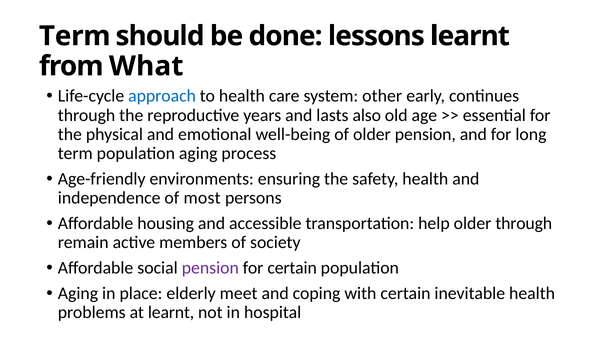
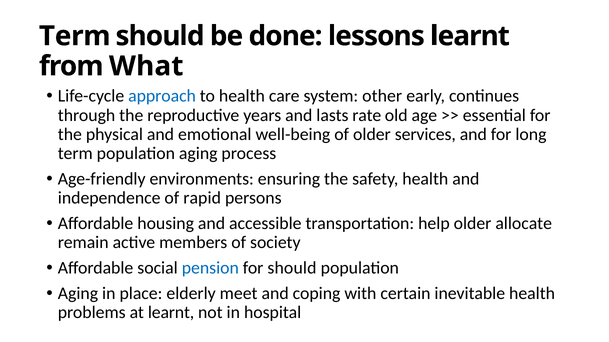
also: also -> rate
older pension: pension -> services
most: most -> rapid
older through: through -> allocate
pension at (210, 268) colour: purple -> blue
for certain: certain -> should
